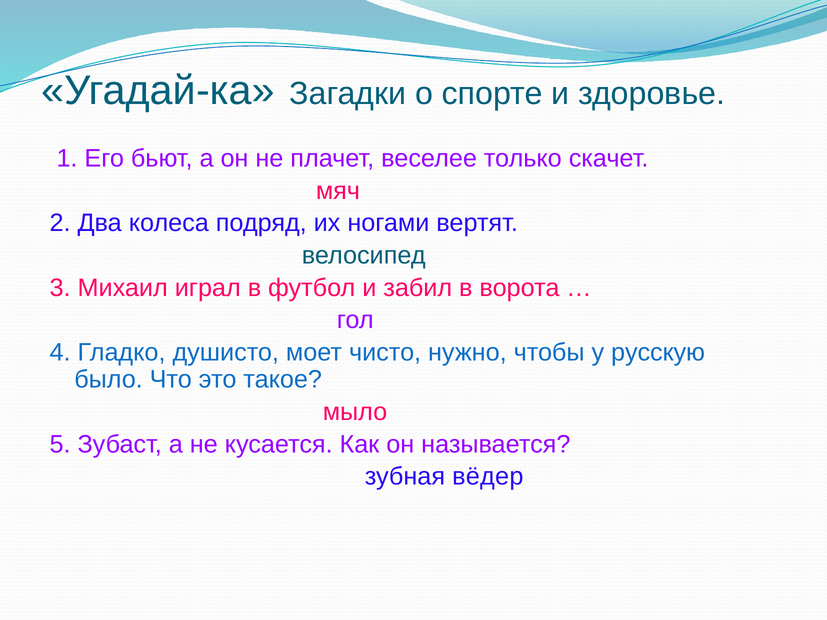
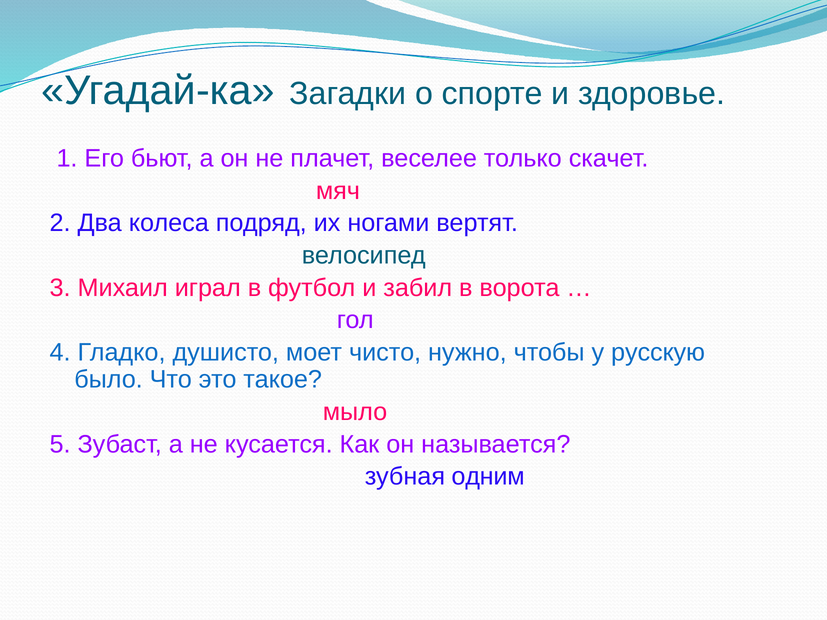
вёдер: вёдер -> одним
